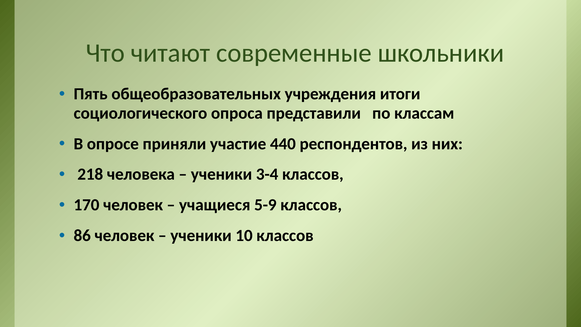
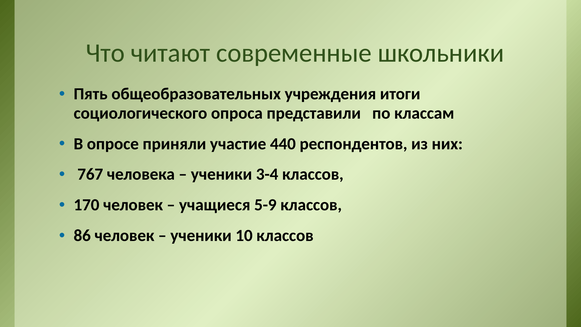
218: 218 -> 767
